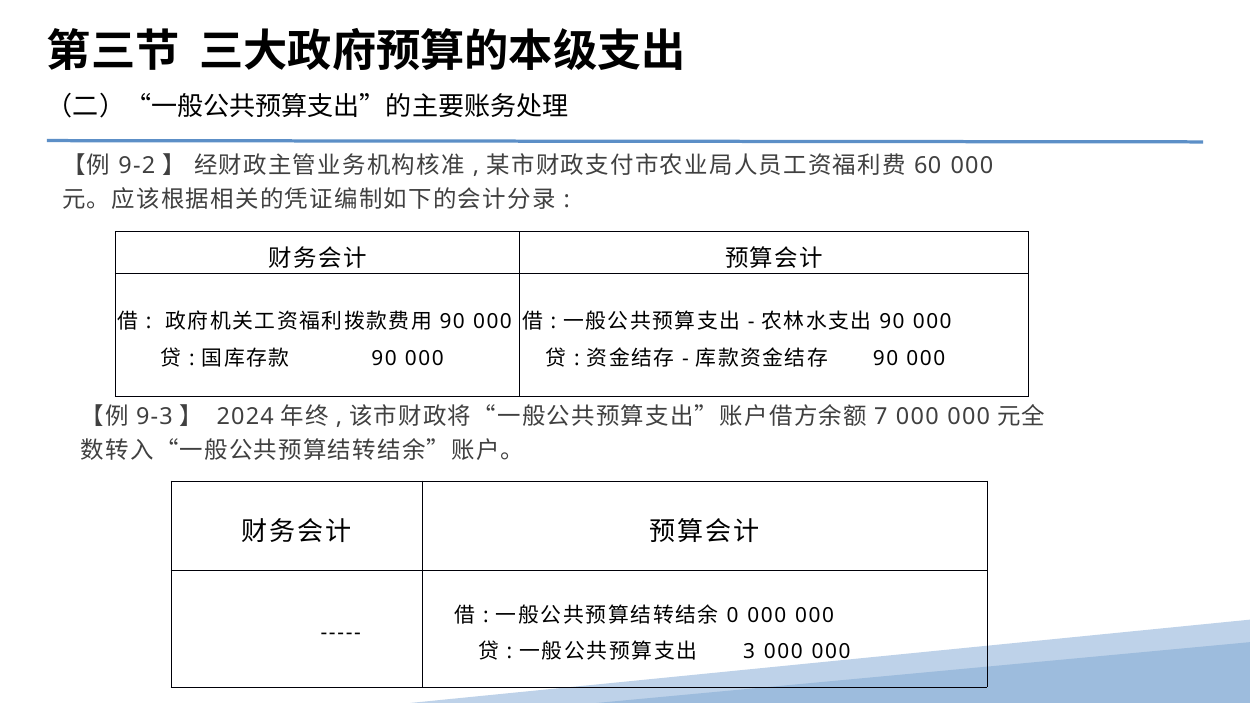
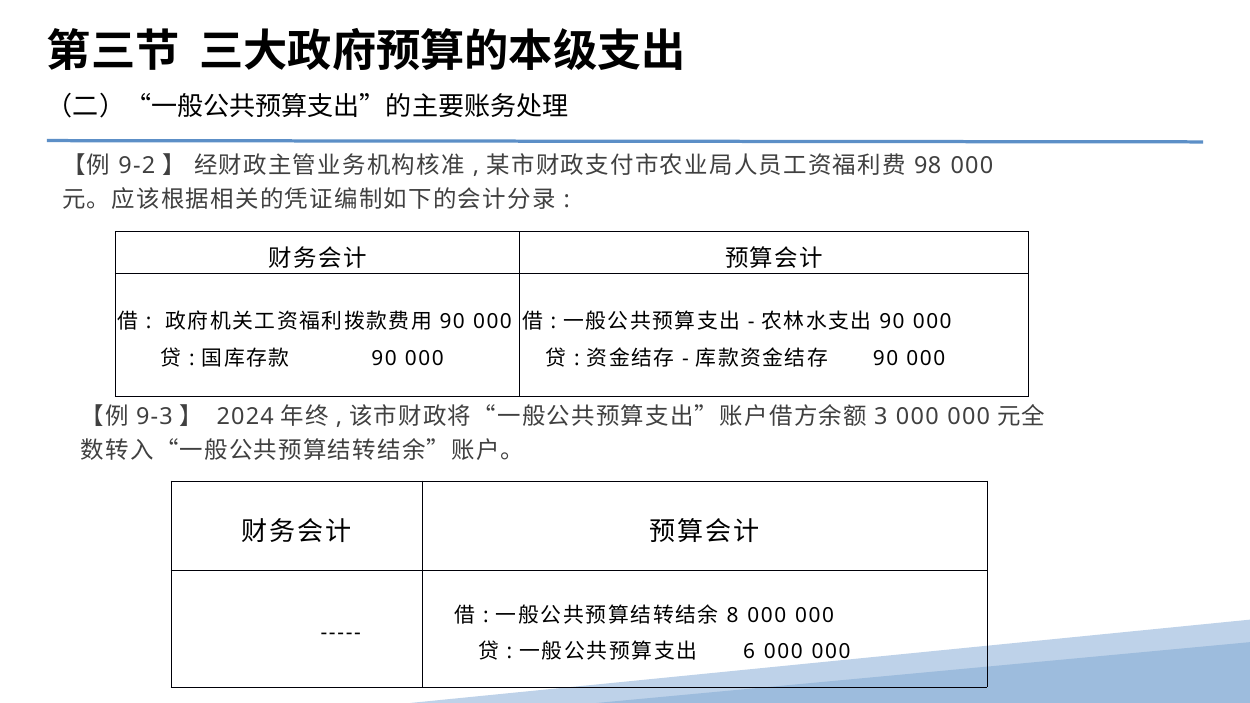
60: 60 -> 98
7: 7 -> 3
0: 0 -> 8
3: 3 -> 6
